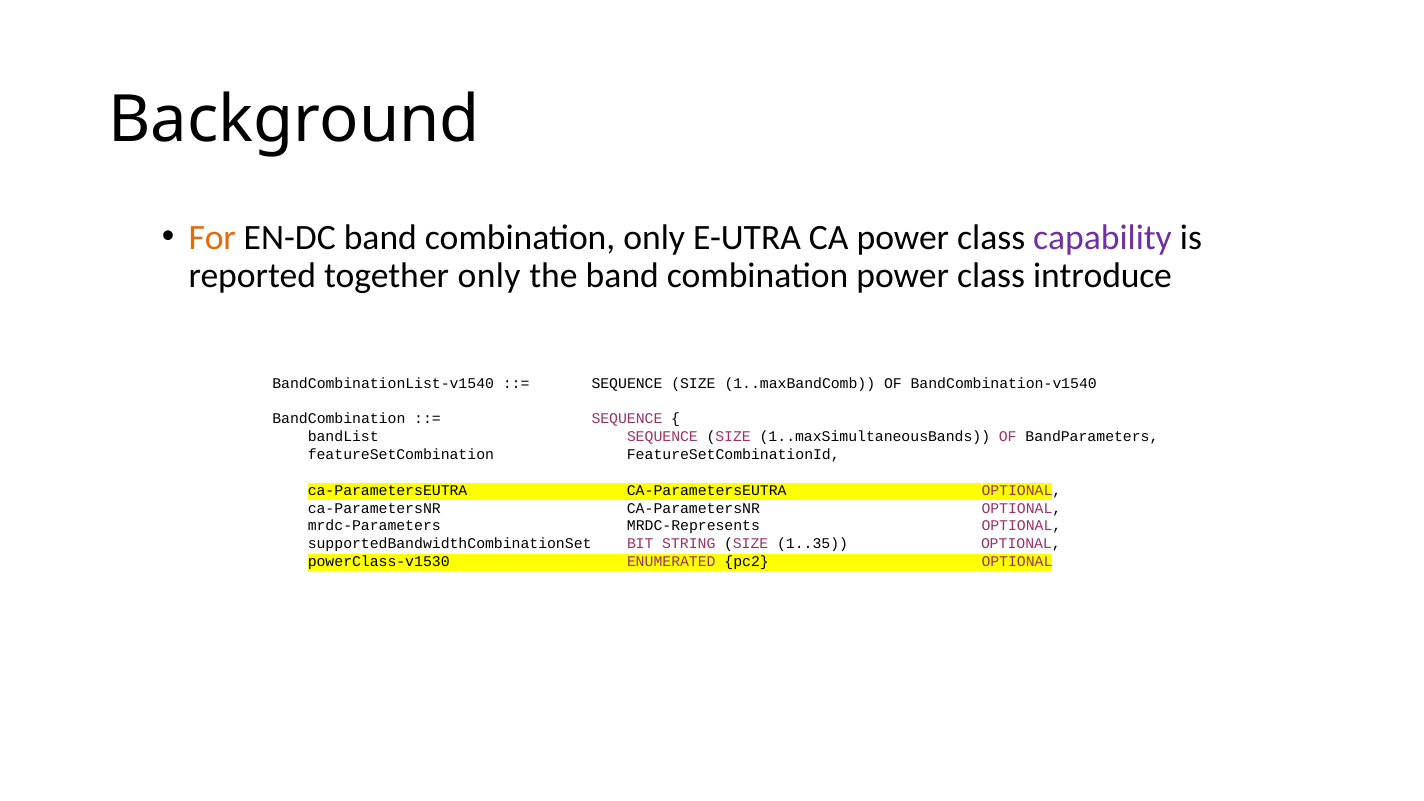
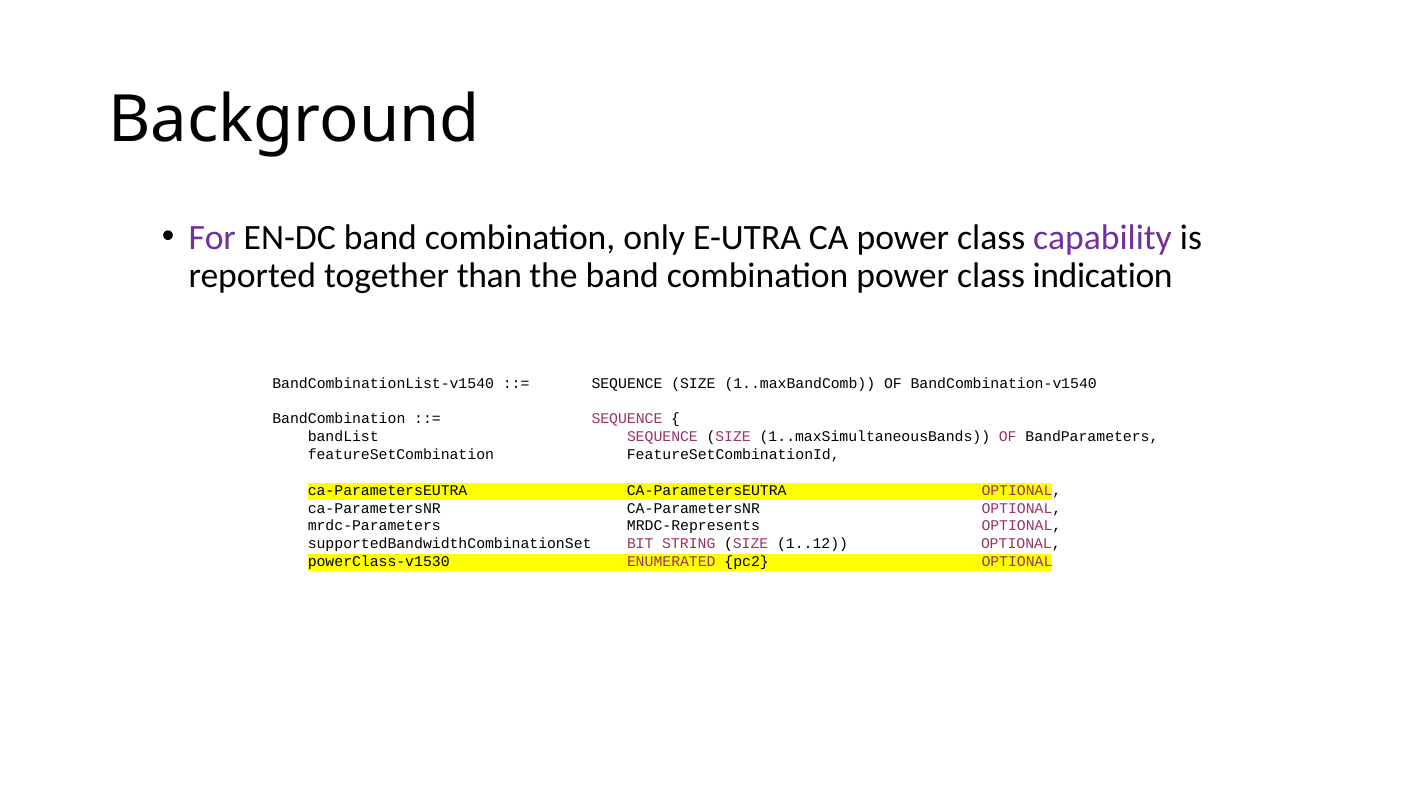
For colour: orange -> purple
together only: only -> than
introduce: introduce -> indication
1..35: 1..35 -> 1..12
